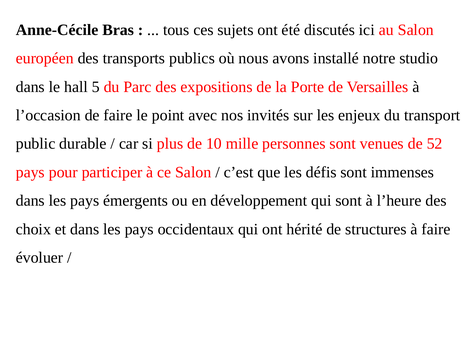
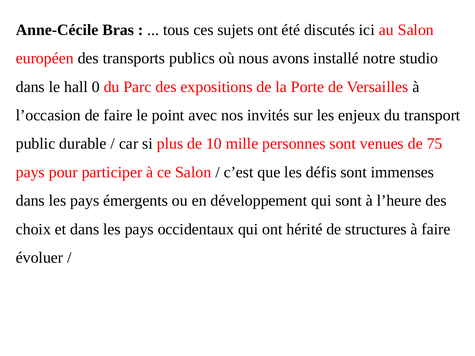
5: 5 -> 0
52: 52 -> 75
